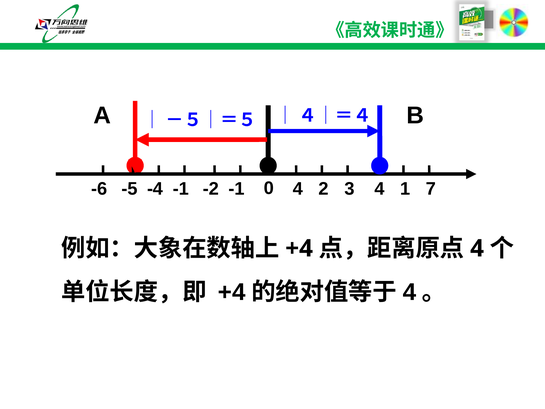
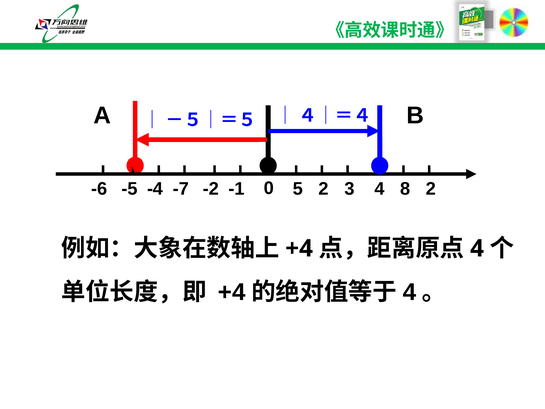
0 7: 7 -> 2
-1 at (181, 189): -1 -> -7
-6 4: 4 -> 5
1: 1 -> 8
